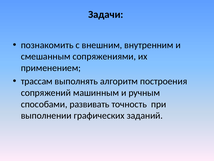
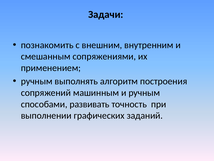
трассам at (37, 81): трассам -> ручным
